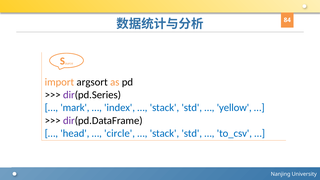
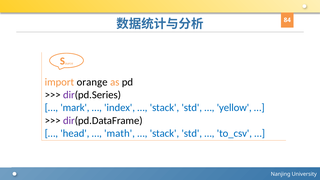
argsort: argsort -> orange
circle: circle -> math
